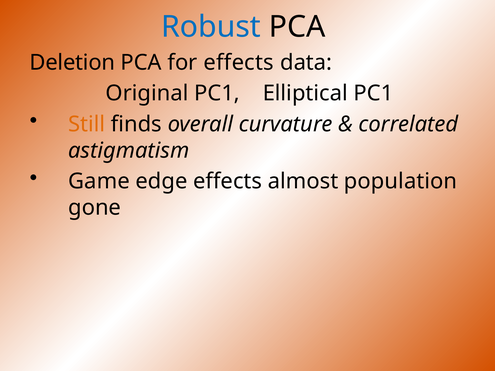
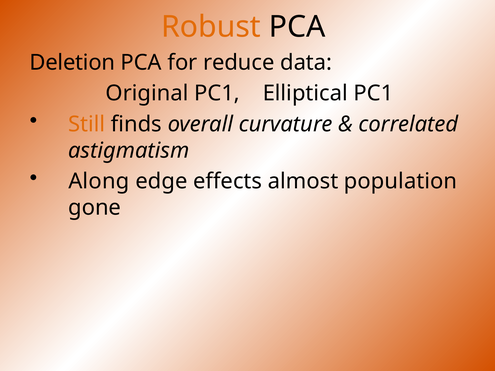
Robust colour: blue -> orange
for effects: effects -> reduce
Game: Game -> Along
